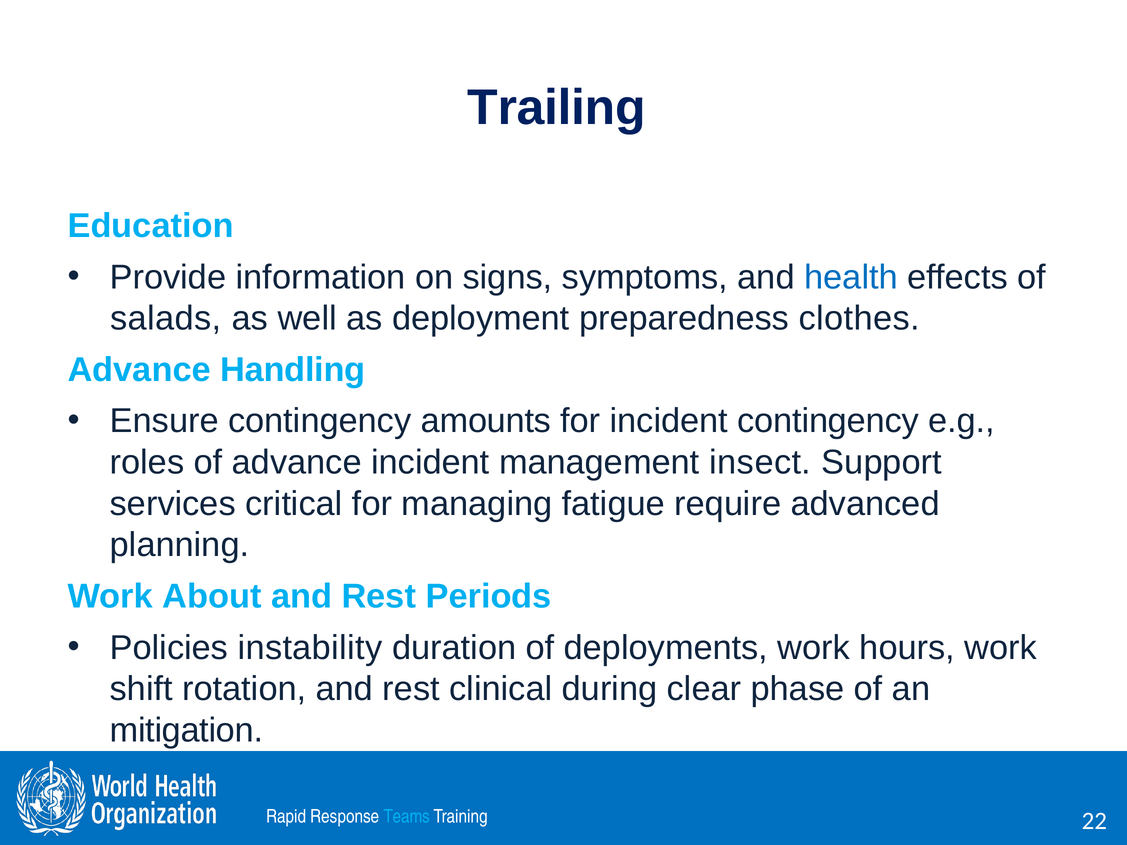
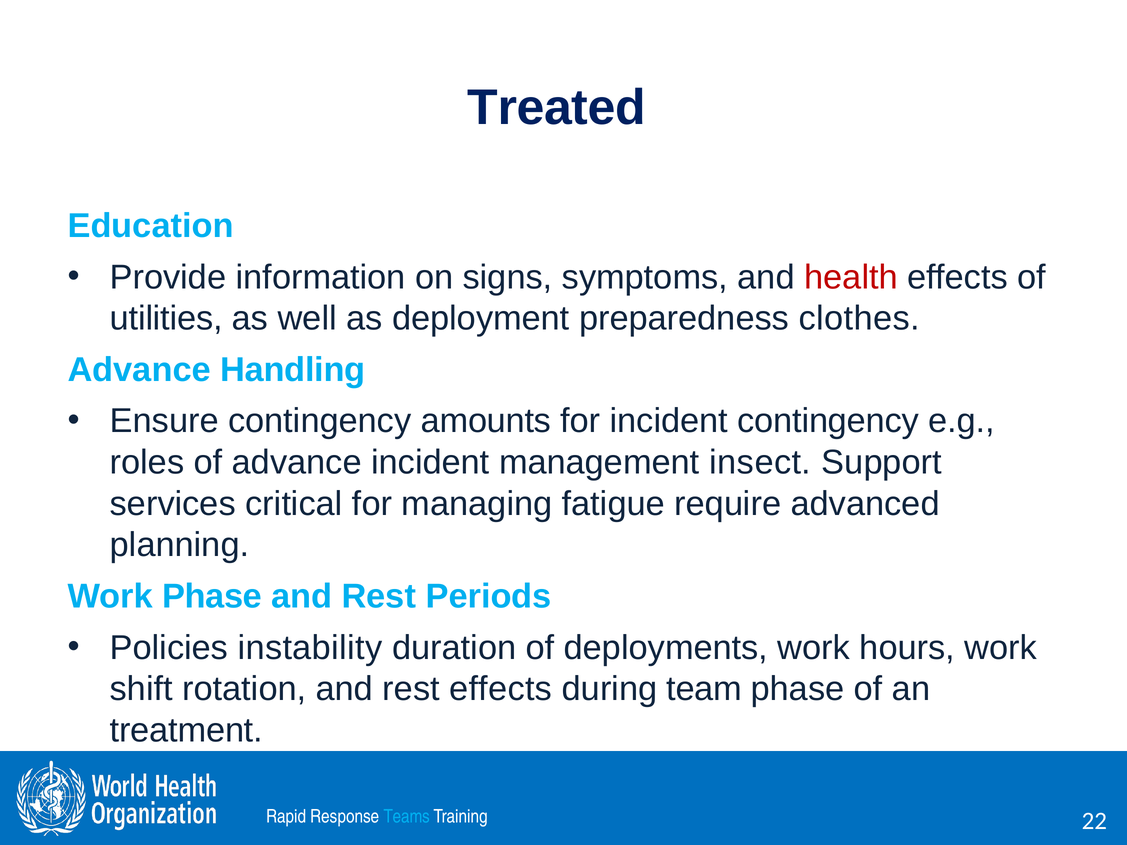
Trailing: Trailing -> Treated
health colour: blue -> red
salads: salads -> utilities
Work About: About -> Phase
rest clinical: clinical -> effects
clear: clear -> team
mitigation: mitigation -> treatment
